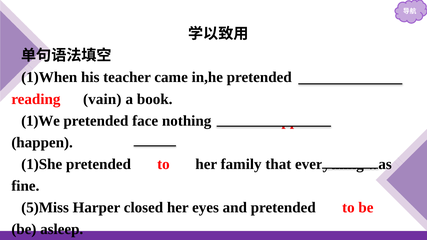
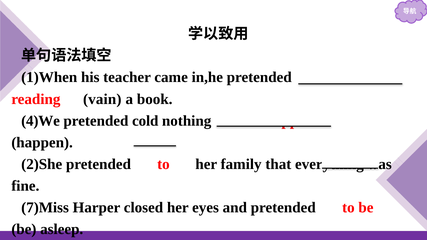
1)We: 1)We -> 4)We
face: face -> cold
1)She: 1)She -> 2)She
5)Miss: 5)Miss -> 7)Miss
